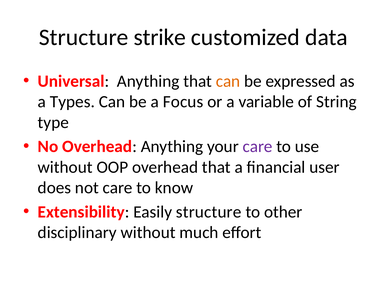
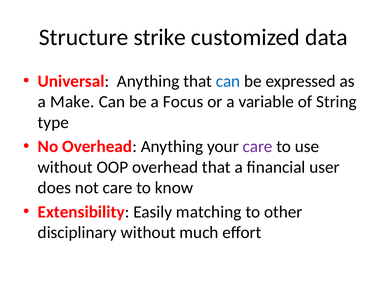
can at (228, 81) colour: orange -> blue
Types: Types -> Make
Easily structure: structure -> matching
